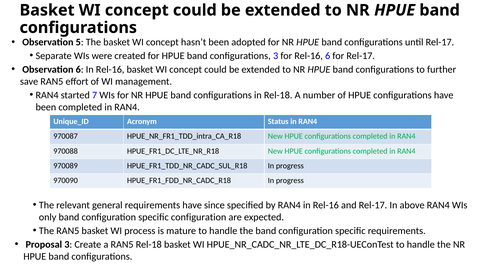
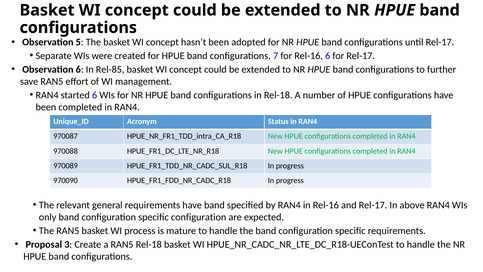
configurations 3: 3 -> 7
6 In Rel-16: Rel-16 -> Rel-85
started 7: 7 -> 6
have since: since -> band
